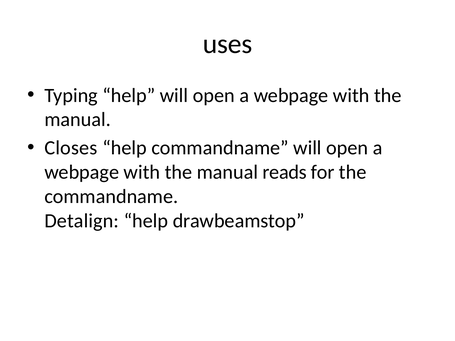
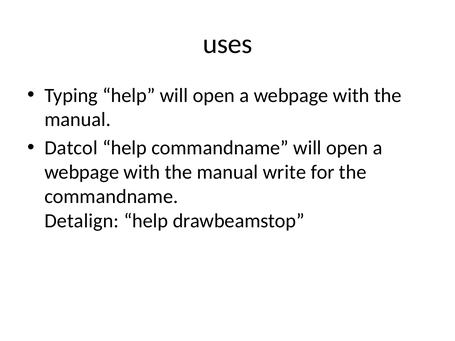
Closes: Closes -> Datcol
reads: reads -> write
